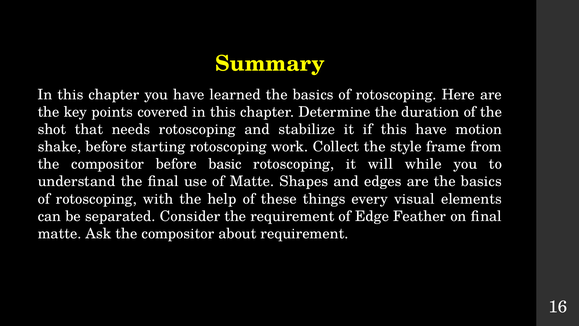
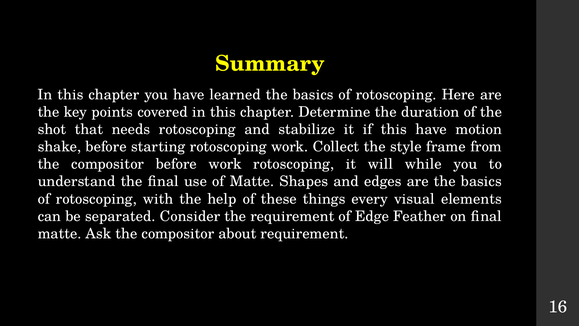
before basic: basic -> work
